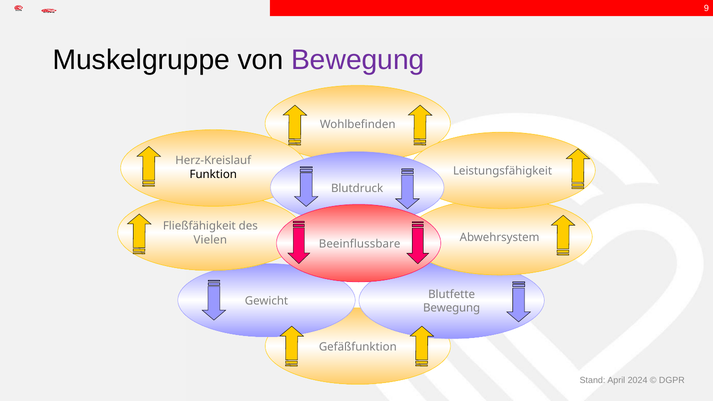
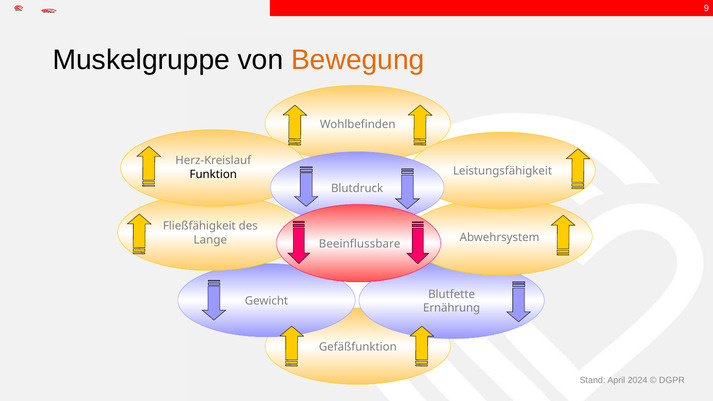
Bewegung at (358, 60) colour: purple -> orange
Vielen: Vielen -> Lange
Bewegung at (452, 308): Bewegung -> Ernährung
